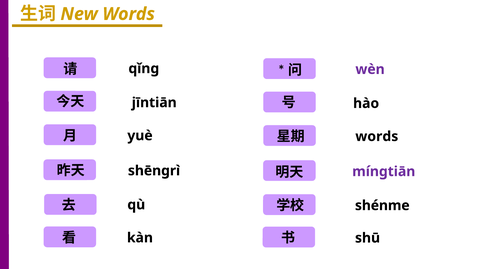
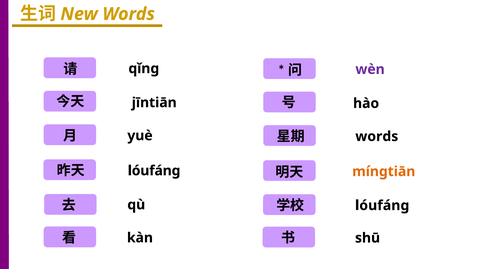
mínɡtiān colour: purple -> orange
shēnɡrì at (154, 171): shēnɡrì -> lóufánɡ
shénme at (382, 205): shénme -> lóufánɡ
